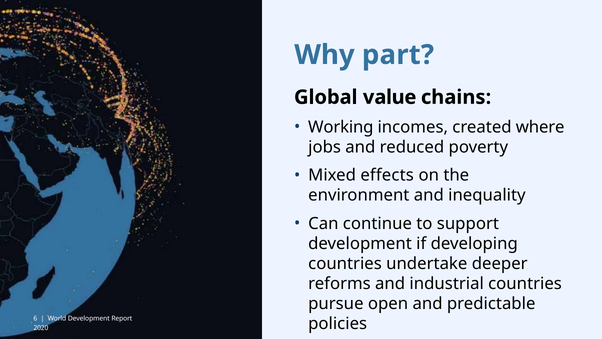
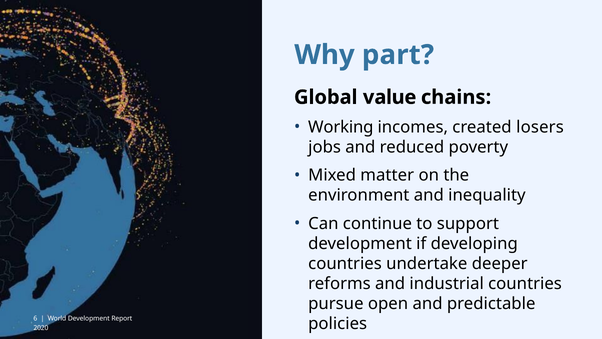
where: where -> losers
effects: effects -> matter
